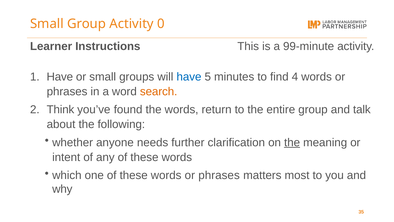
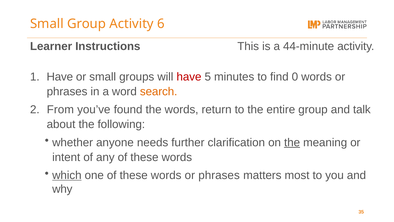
0: 0 -> 6
99-minute: 99-minute -> 44-minute
have at (189, 77) colour: blue -> red
4: 4 -> 0
Think: Think -> From
which underline: none -> present
